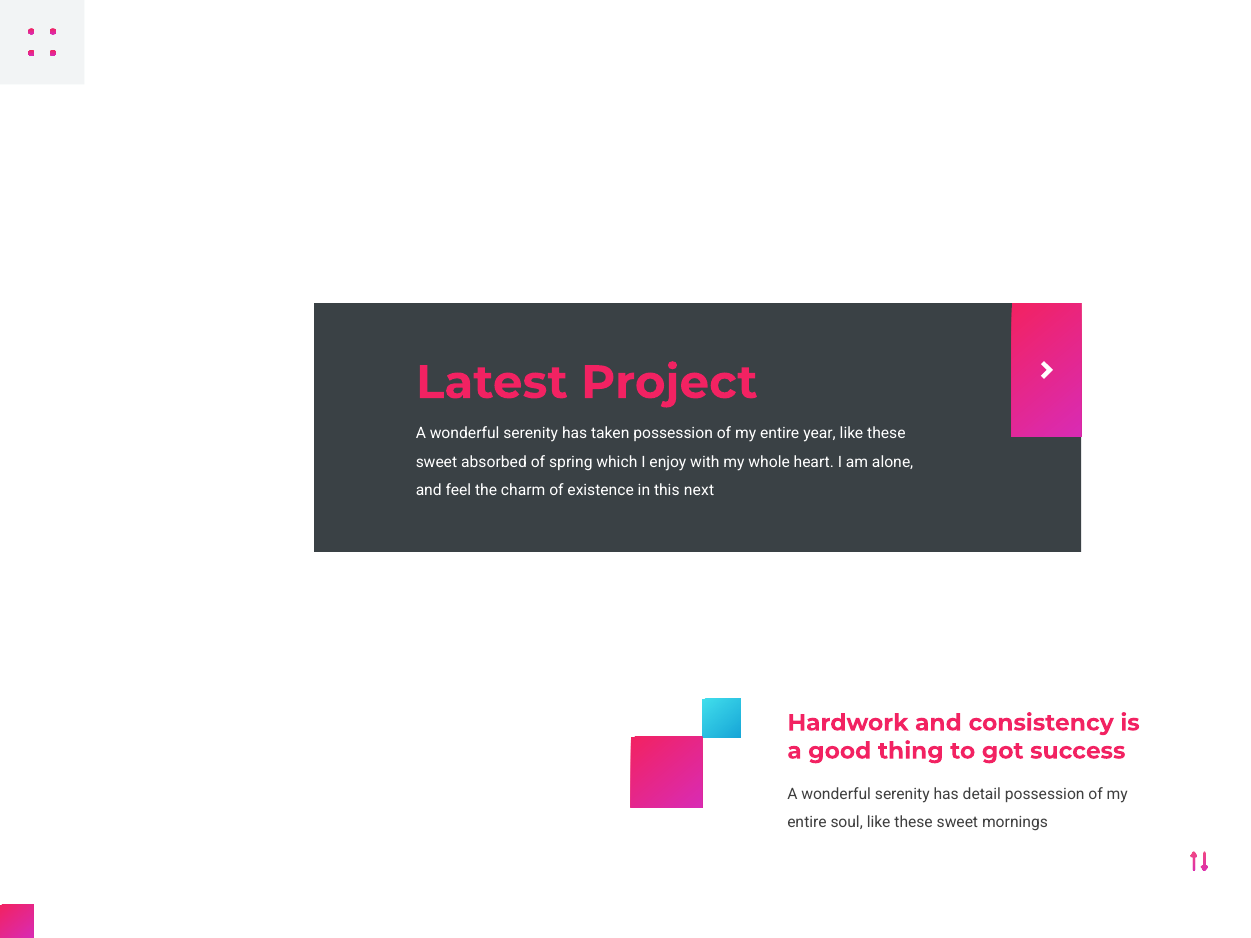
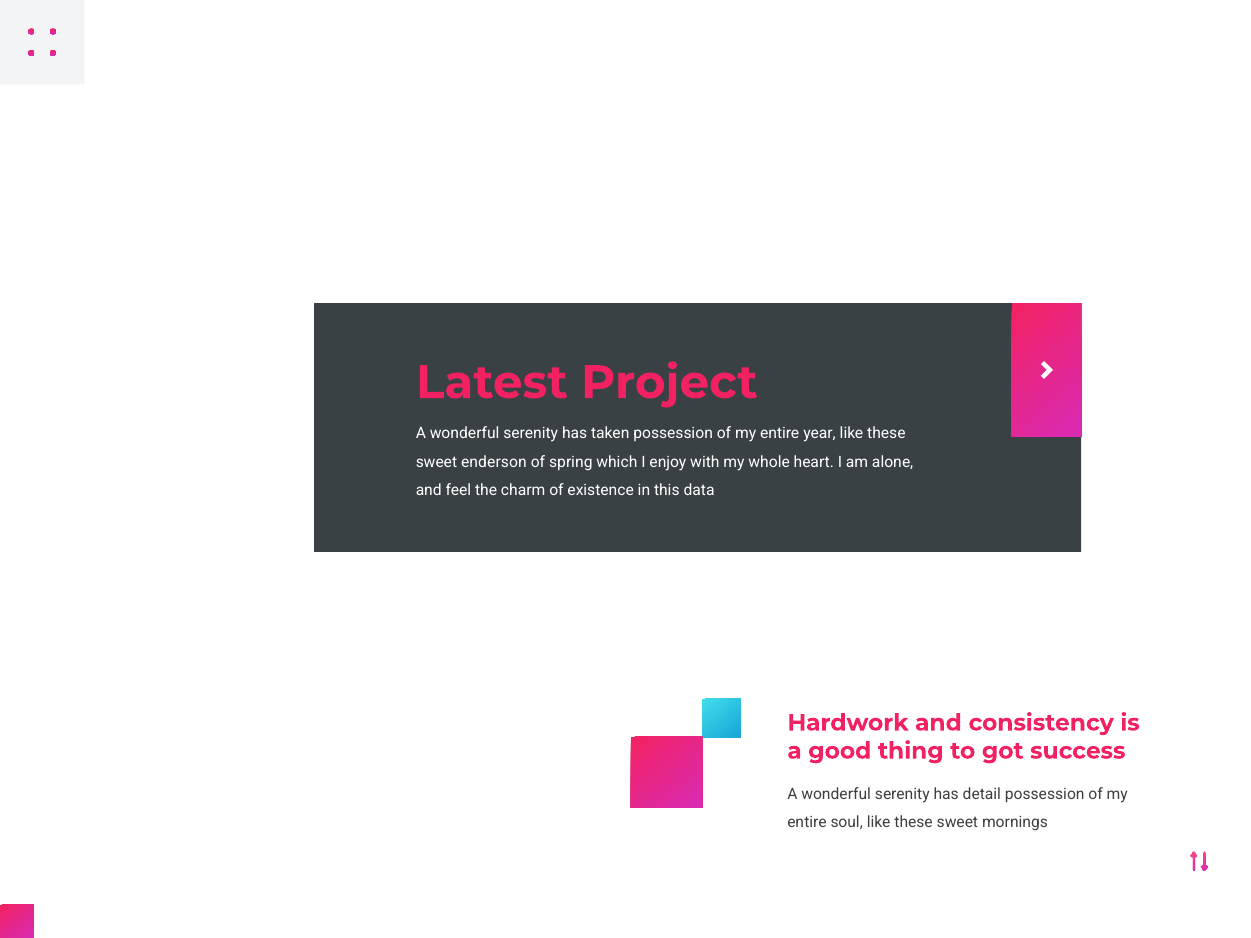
absorbed: absorbed -> enderson
next: next -> data
